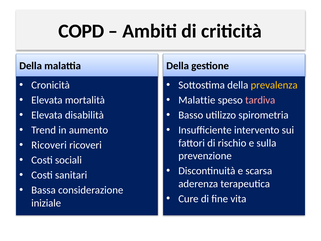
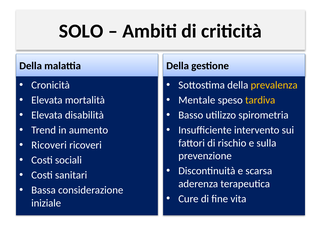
COPD: COPD -> SOLO
Malattie: Malattie -> Mentale
tardiva colour: pink -> yellow
